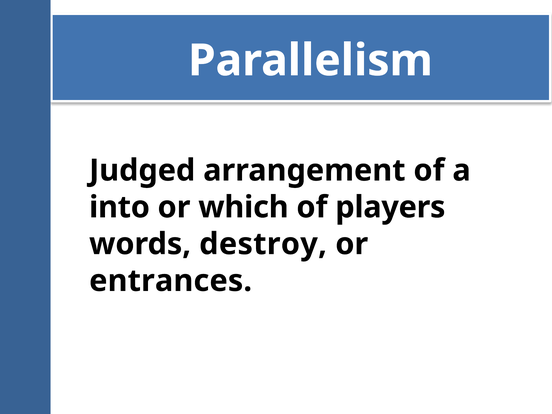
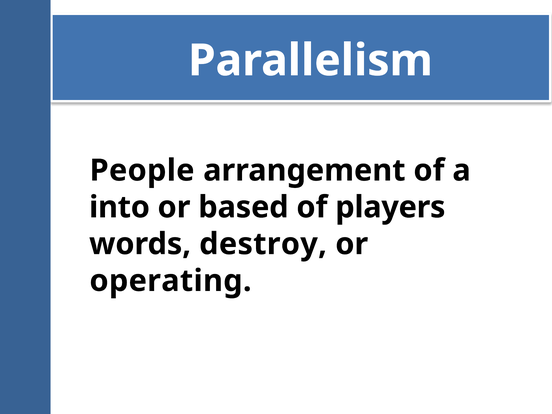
Judged: Judged -> People
which: which -> based
entrances: entrances -> operating
